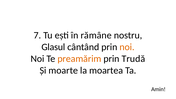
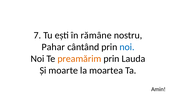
Glasul: Glasul -> Pahar
noi at (127, 47) colour: orange -> blue
Trudă: Trudă -> Lauda
